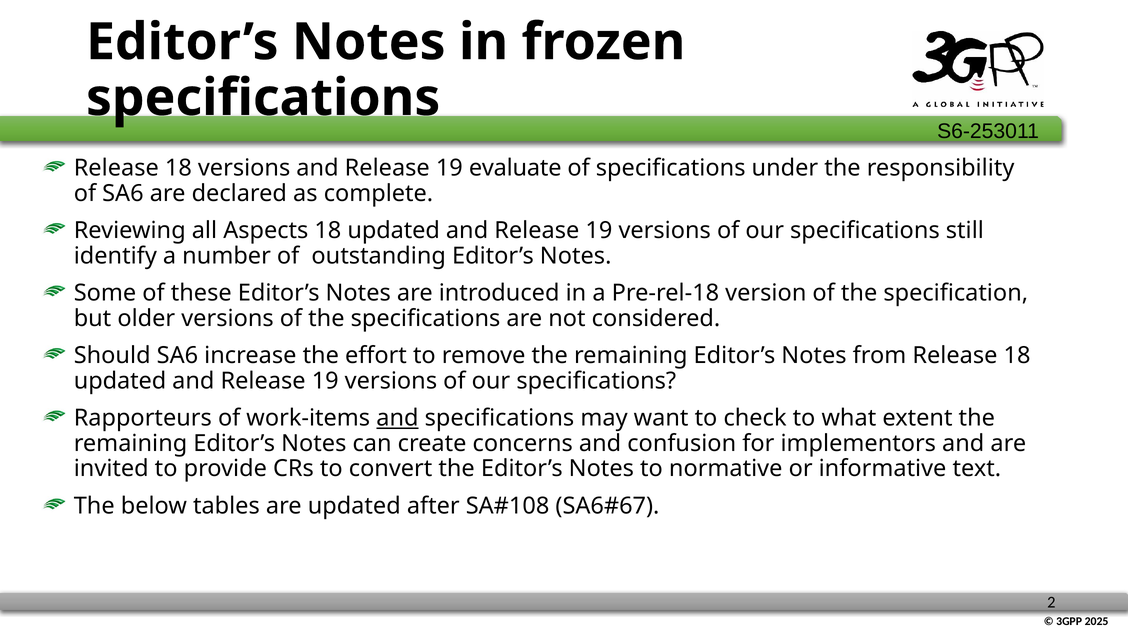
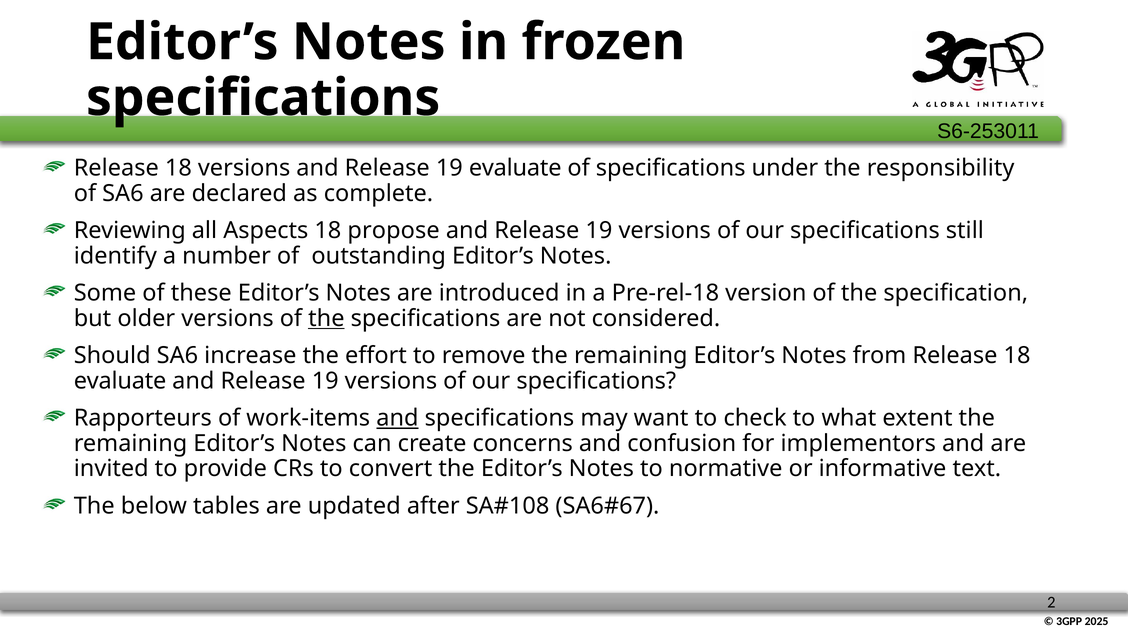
updated at (394, 231): updated -> propose
the at (326, 319) underline: none -> present
updated at (120, 381): updated -> evaluate
